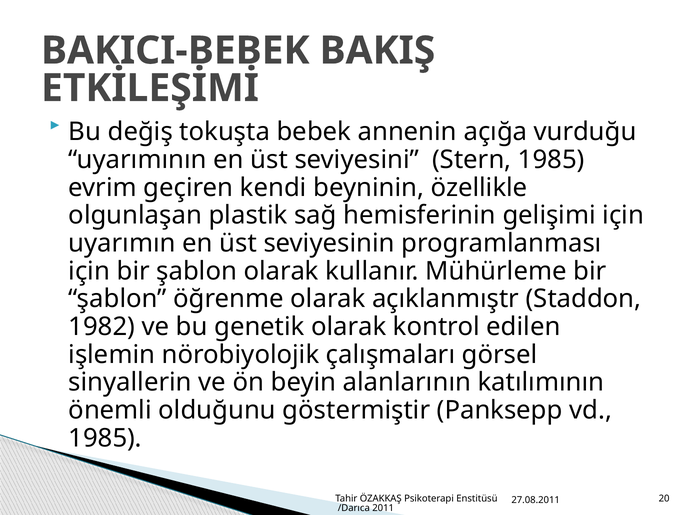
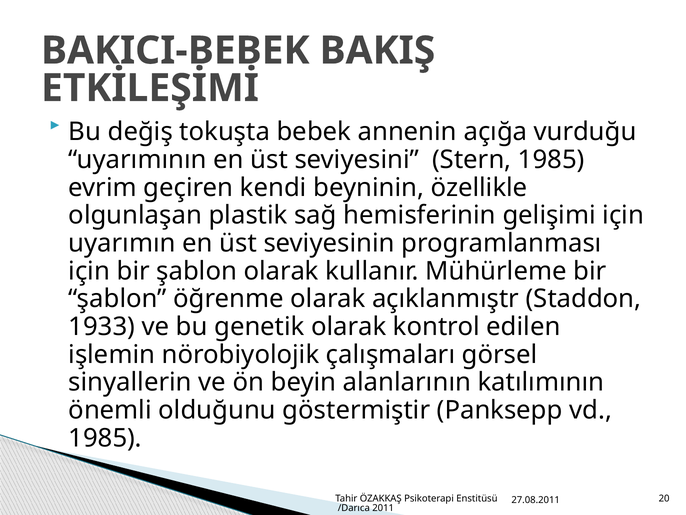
1982: 1982 -> 1933
